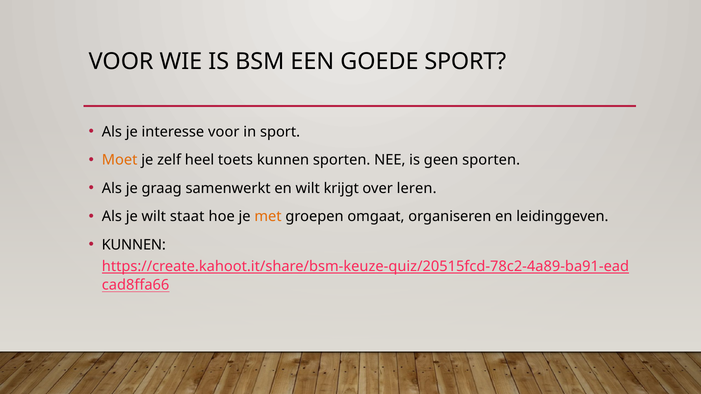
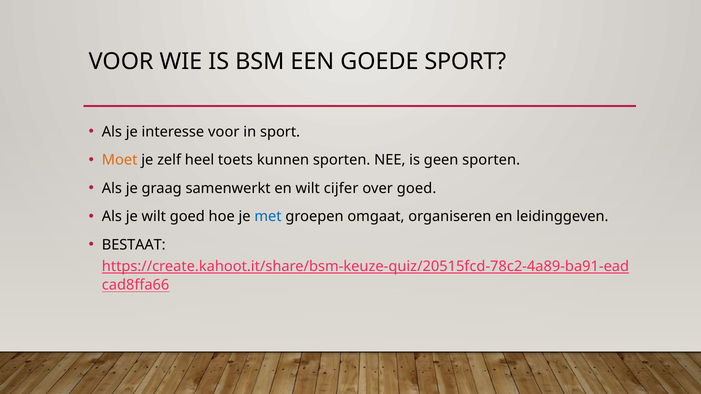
krijgt: krijgt -> cijfer
over leren: leren -> goed
wilt staat: staat -> goed
met colour: orange -> blue
KUNNEN at (134, 245): KUNNEN -> BESTAAT
